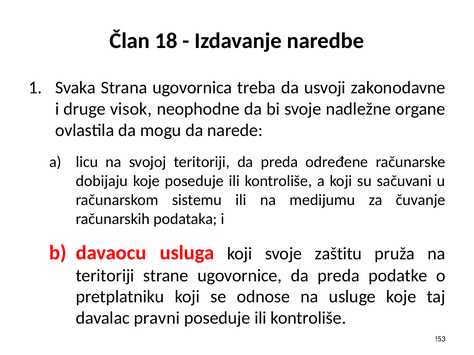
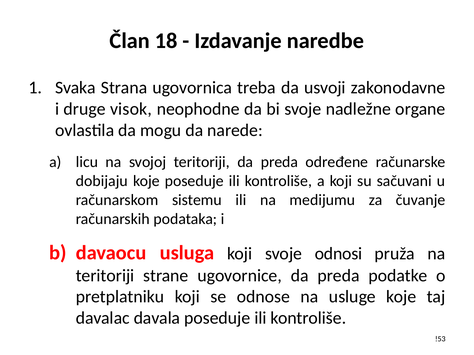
zaštitu: zaštitu -> odnosi
pravni: pravni -> davala
